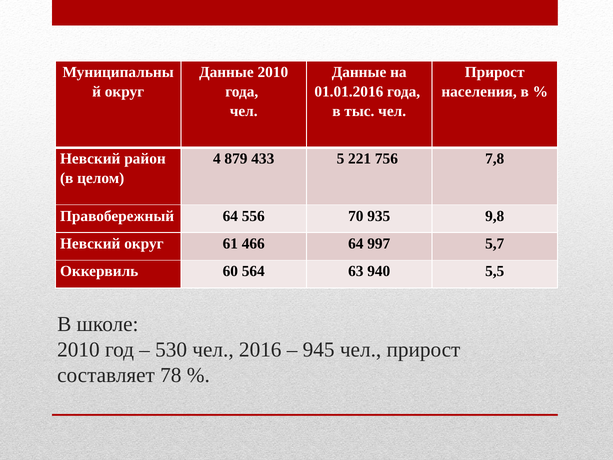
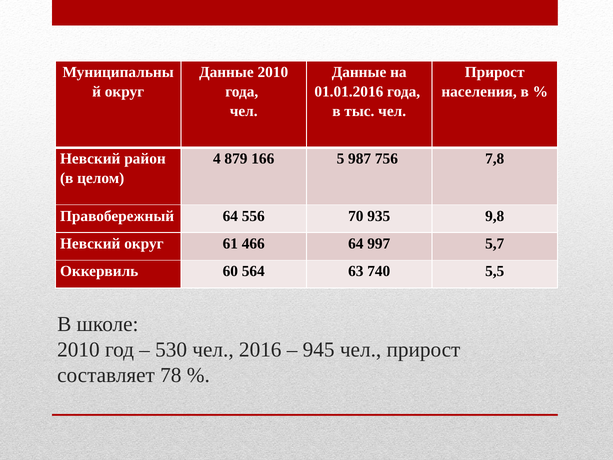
433: 433 -> 166
221: 221 -> 987
940: 940 -> 740
